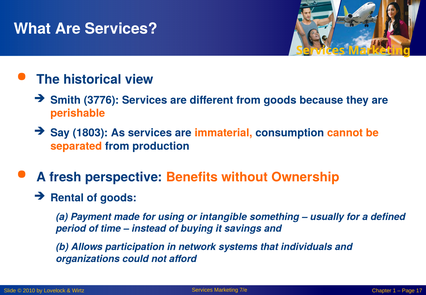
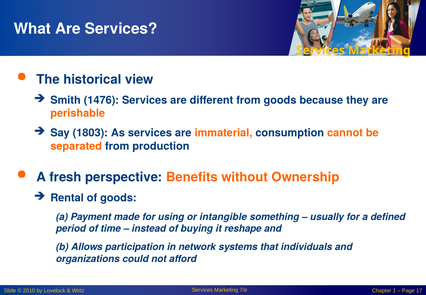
3776: 3776 -> 1476
savings: savings -> reshape
